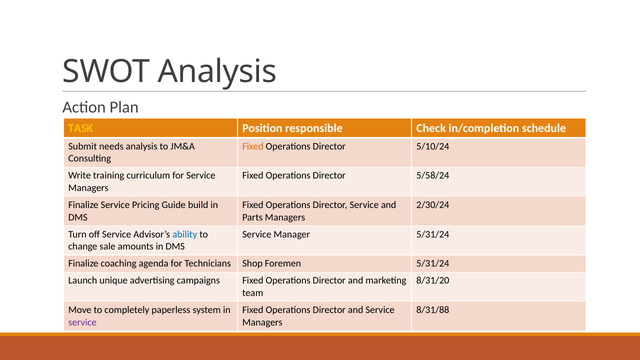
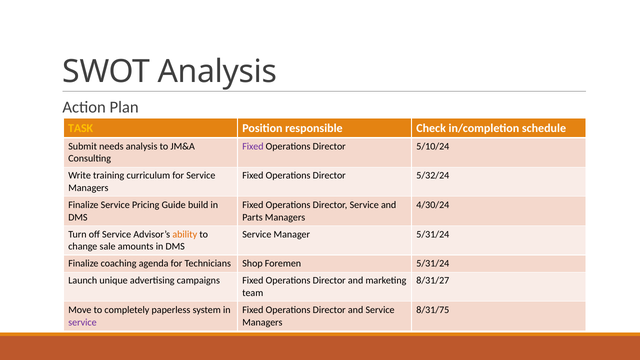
Fixed at (253, 146) colour: orange -> purple
5/58/24: 5/58/24 -> 5/32/24
2/30/24: 2/30/24 -> 4/30/24
ability colour: blue -> orange
8/31/20: 8/31/20 -> 8/31/27
8/31/88: 8/31/88 -> 8/31/75
